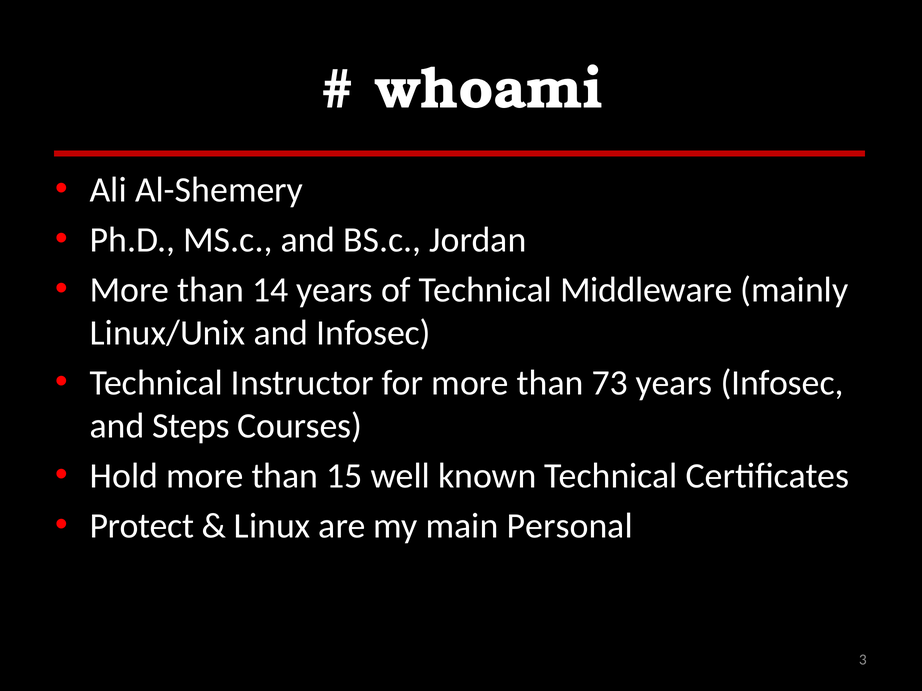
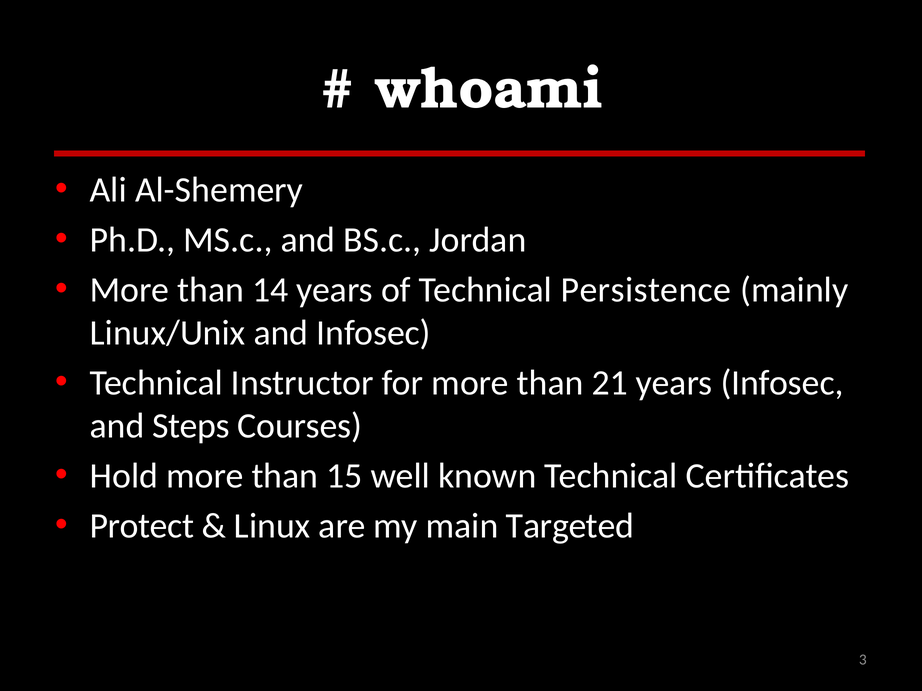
Middleware: Middleware -> Persistence
73: 73 -> 21
Personal: Personal -> Targeted
